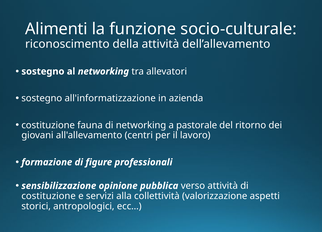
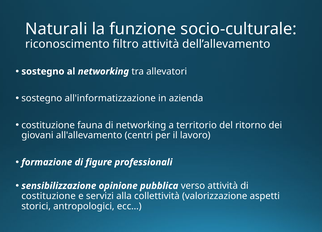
Alimenti: Alimenti -> Naturali
della: della -> filtro
pastorale: pastorale -> territorio
